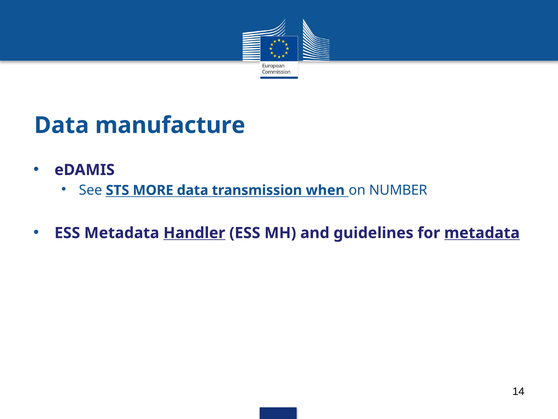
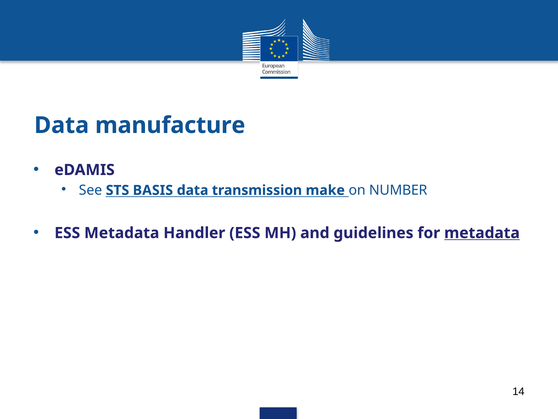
MORE: MORE -> BASIS
when: when -> make
Handler underline: present -> none
